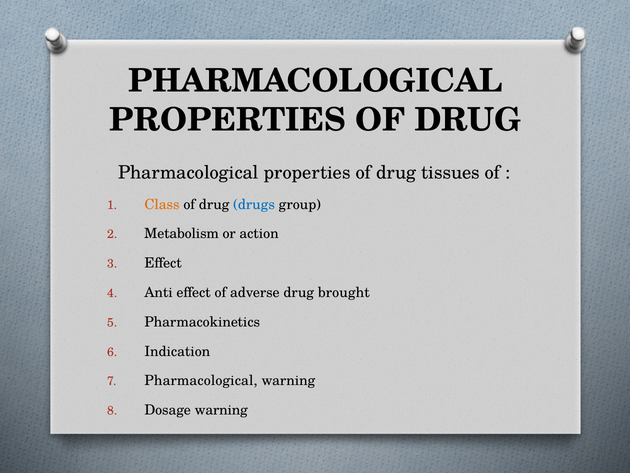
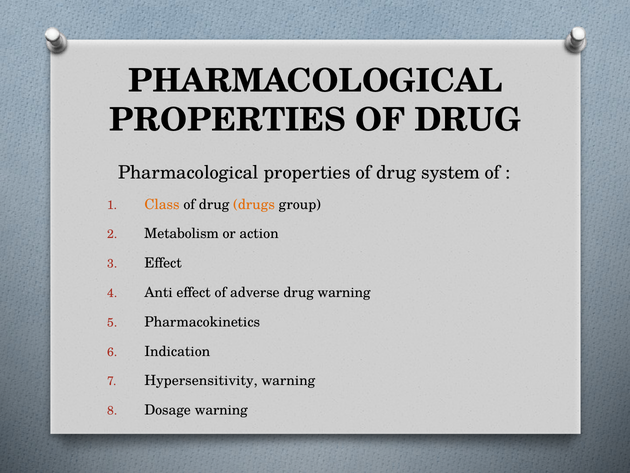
tissues: tissues -> system
drugs colour: blue -> orange
drug brought: brought -> warning
Pharmacological at (201, 380): Pharmacological -> Hypersensitivity
